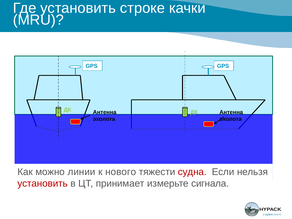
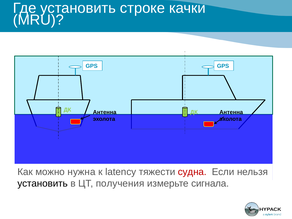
линии: линии -> нужна
нового: нового -> latency
установить at (43, 183) colour: red -> black
принимает: принимает -> получения
